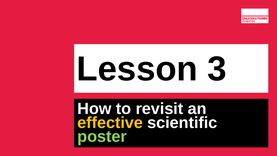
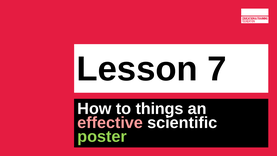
3: 3 -> 7
revisit: revisit -> things
effective colour: yellow -> pink
